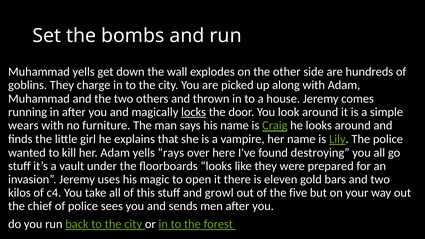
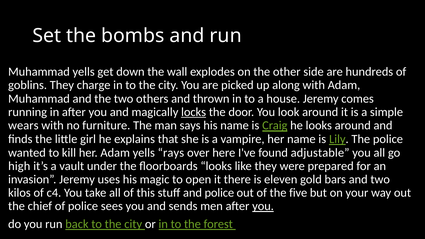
destroying: destroying -> adjustable
stuff at (19, 166): stuff -> high
and growl: growl -> police
you at (263, 206) underline: none -> present
